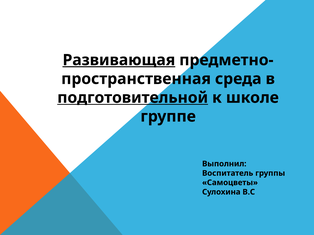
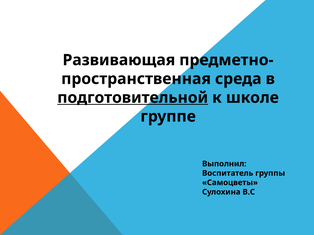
Развивающая underline: present -> none
